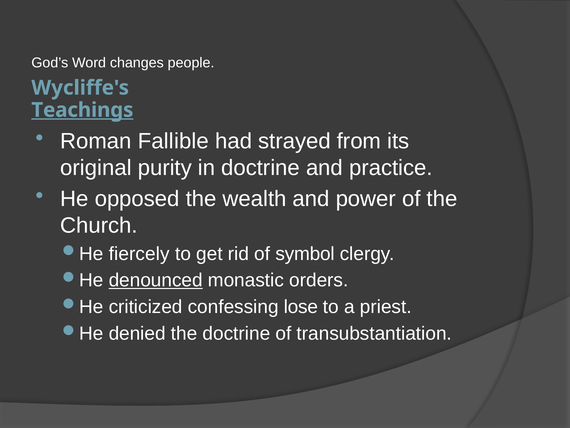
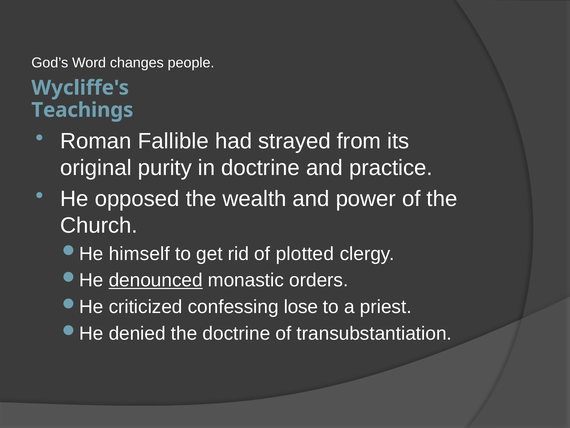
Teachings underline: present -> none
fiercely: fiercely -> himself
symbol: symbol -> plotted
